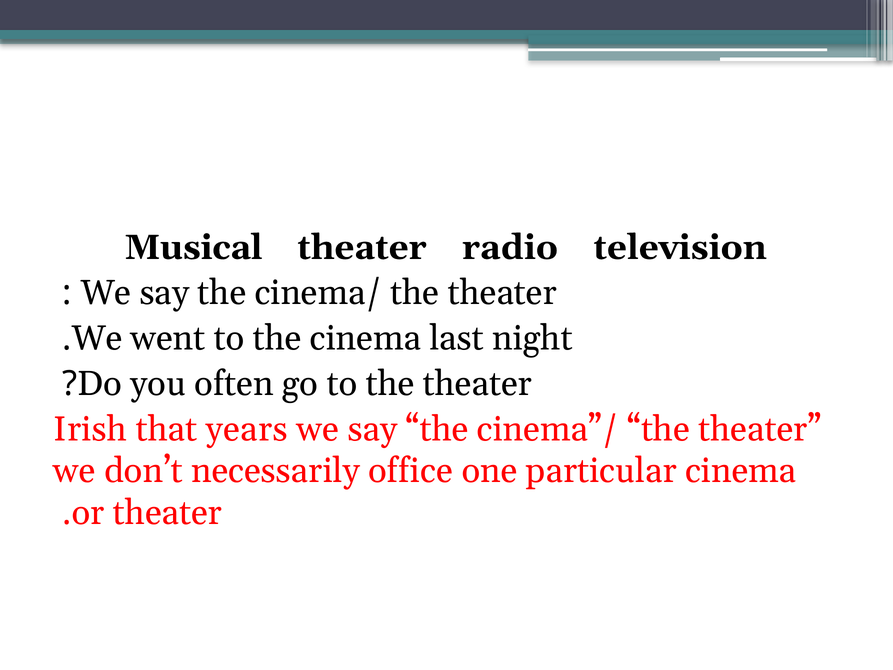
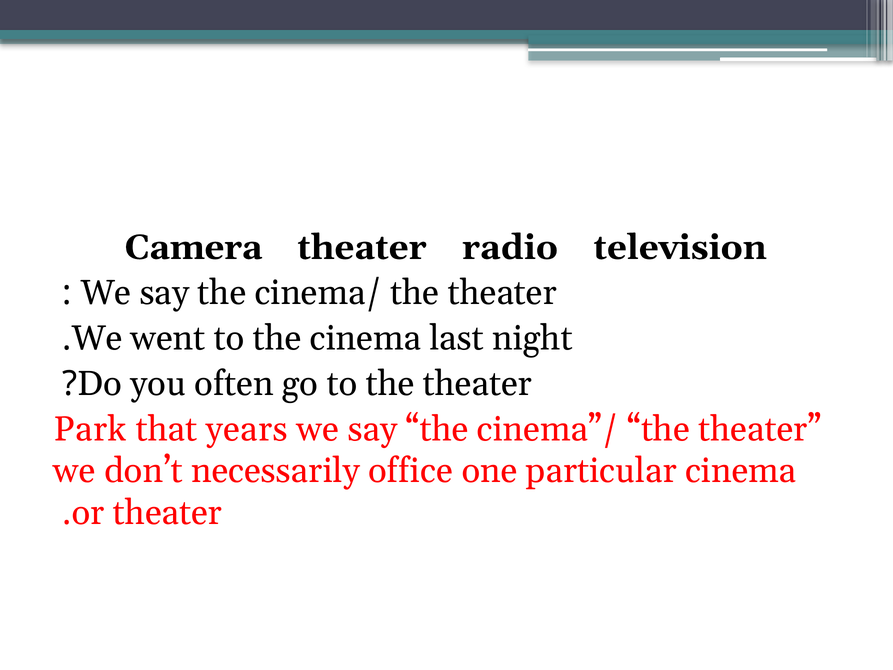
Musical: Musical -> Camera
Irish: Irish -> Park
